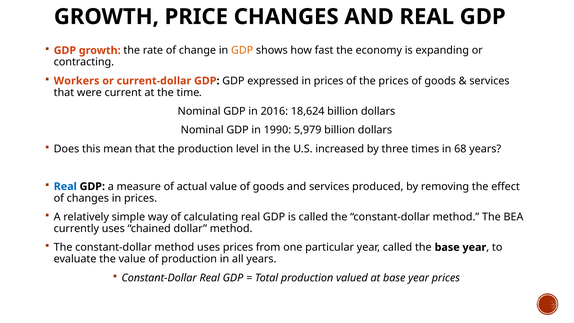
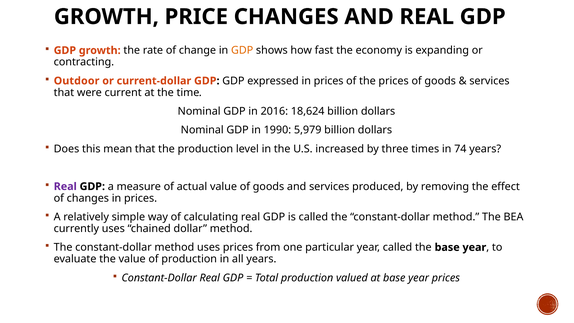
Workers: Workers -> Outdoor
68: 68 -> 74
Real at (65, 186) colour: blue -> purple
